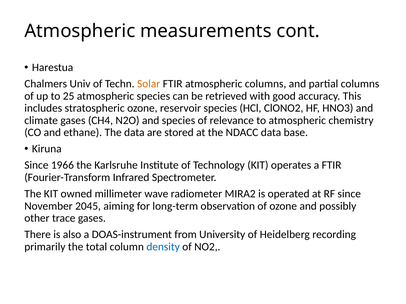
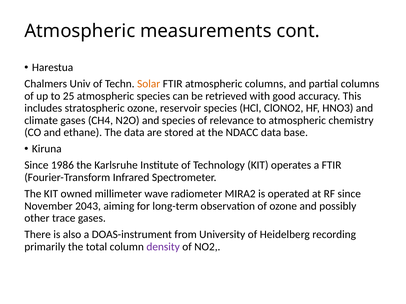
1966: 1966 -> 1986
2045: 2045 -> 2043
density colour: blue -> purple
